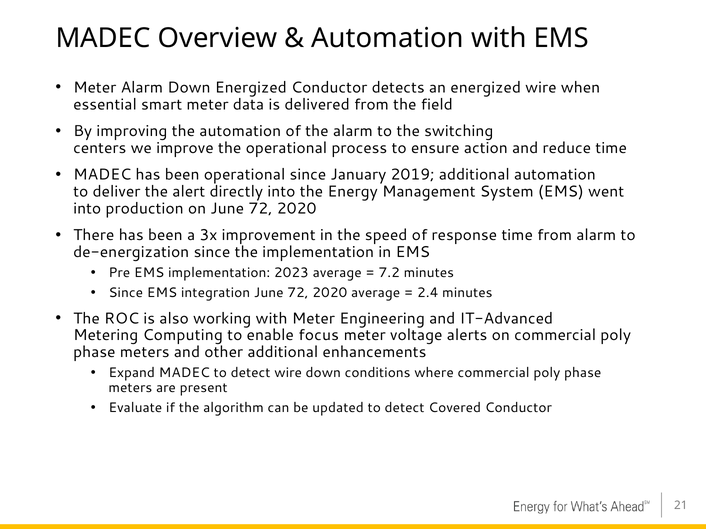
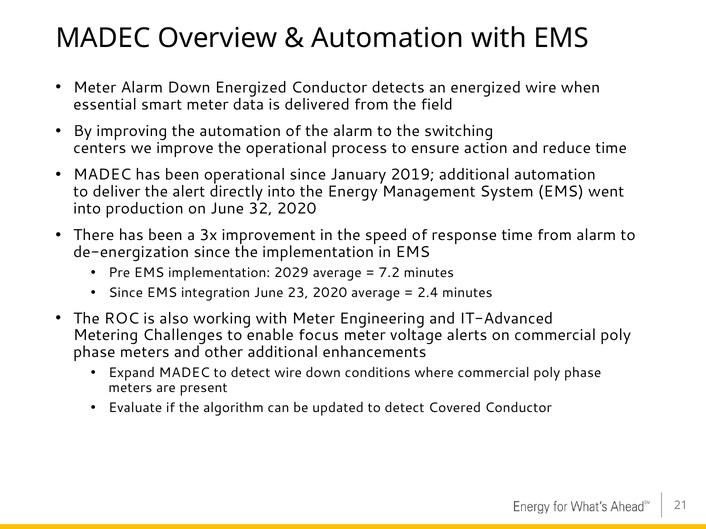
on June 72: 72 -> 32
2023: 2023 -> 2029
integration June 72: 72 -> 23
Computing: Computing -> Challenges
